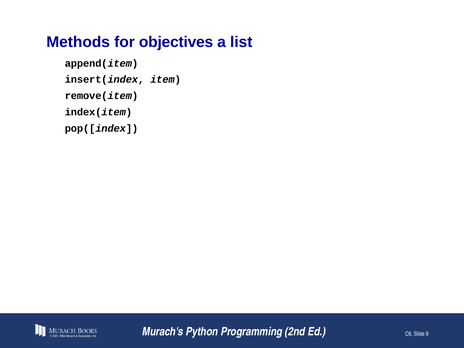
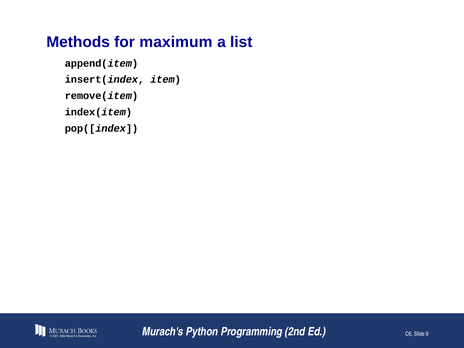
objectives: objectives -> maximum
